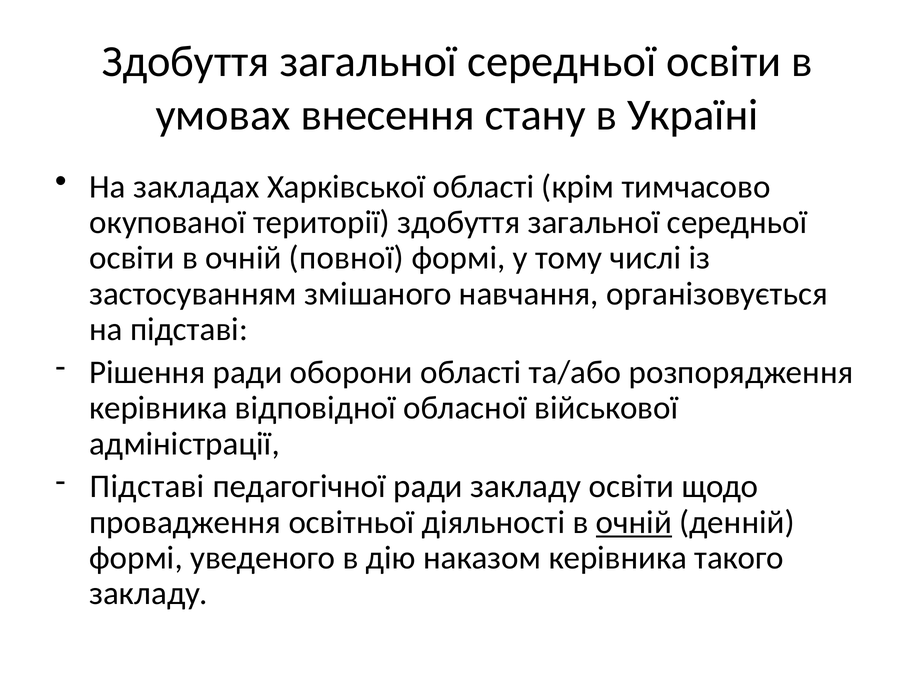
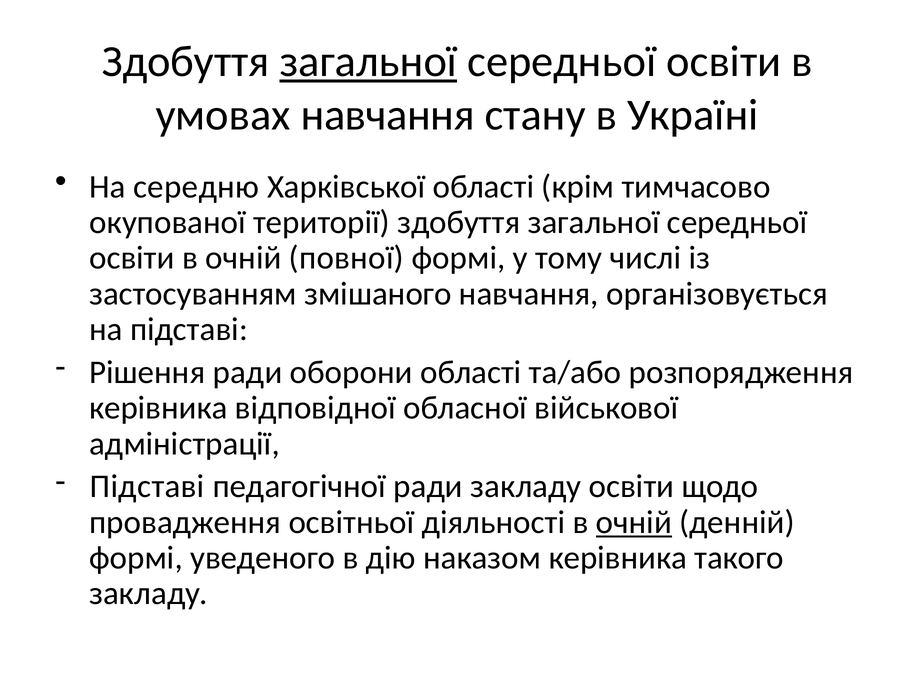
загальної at (368, 62) underline: none -> present
умовах внесення: внесення -> навчання
закладах: закладах -> середню
